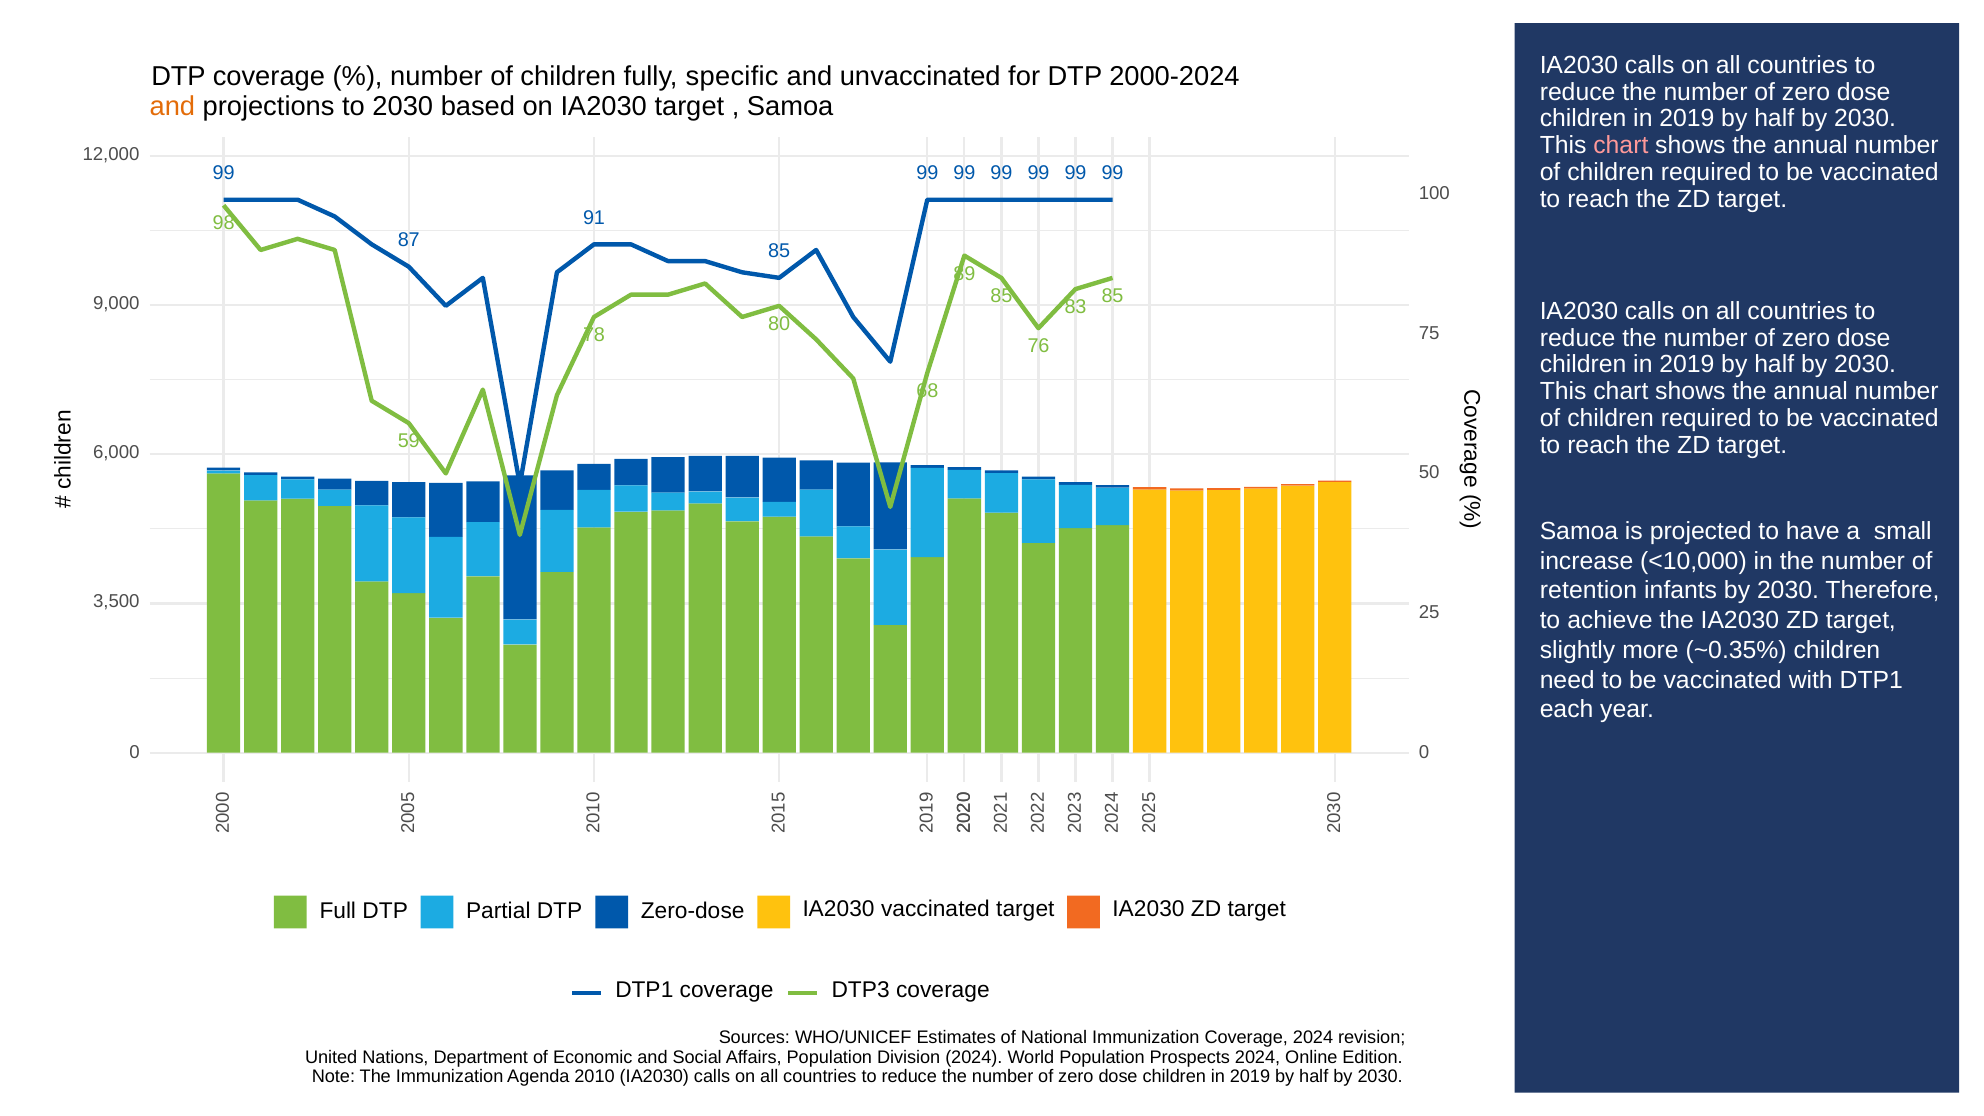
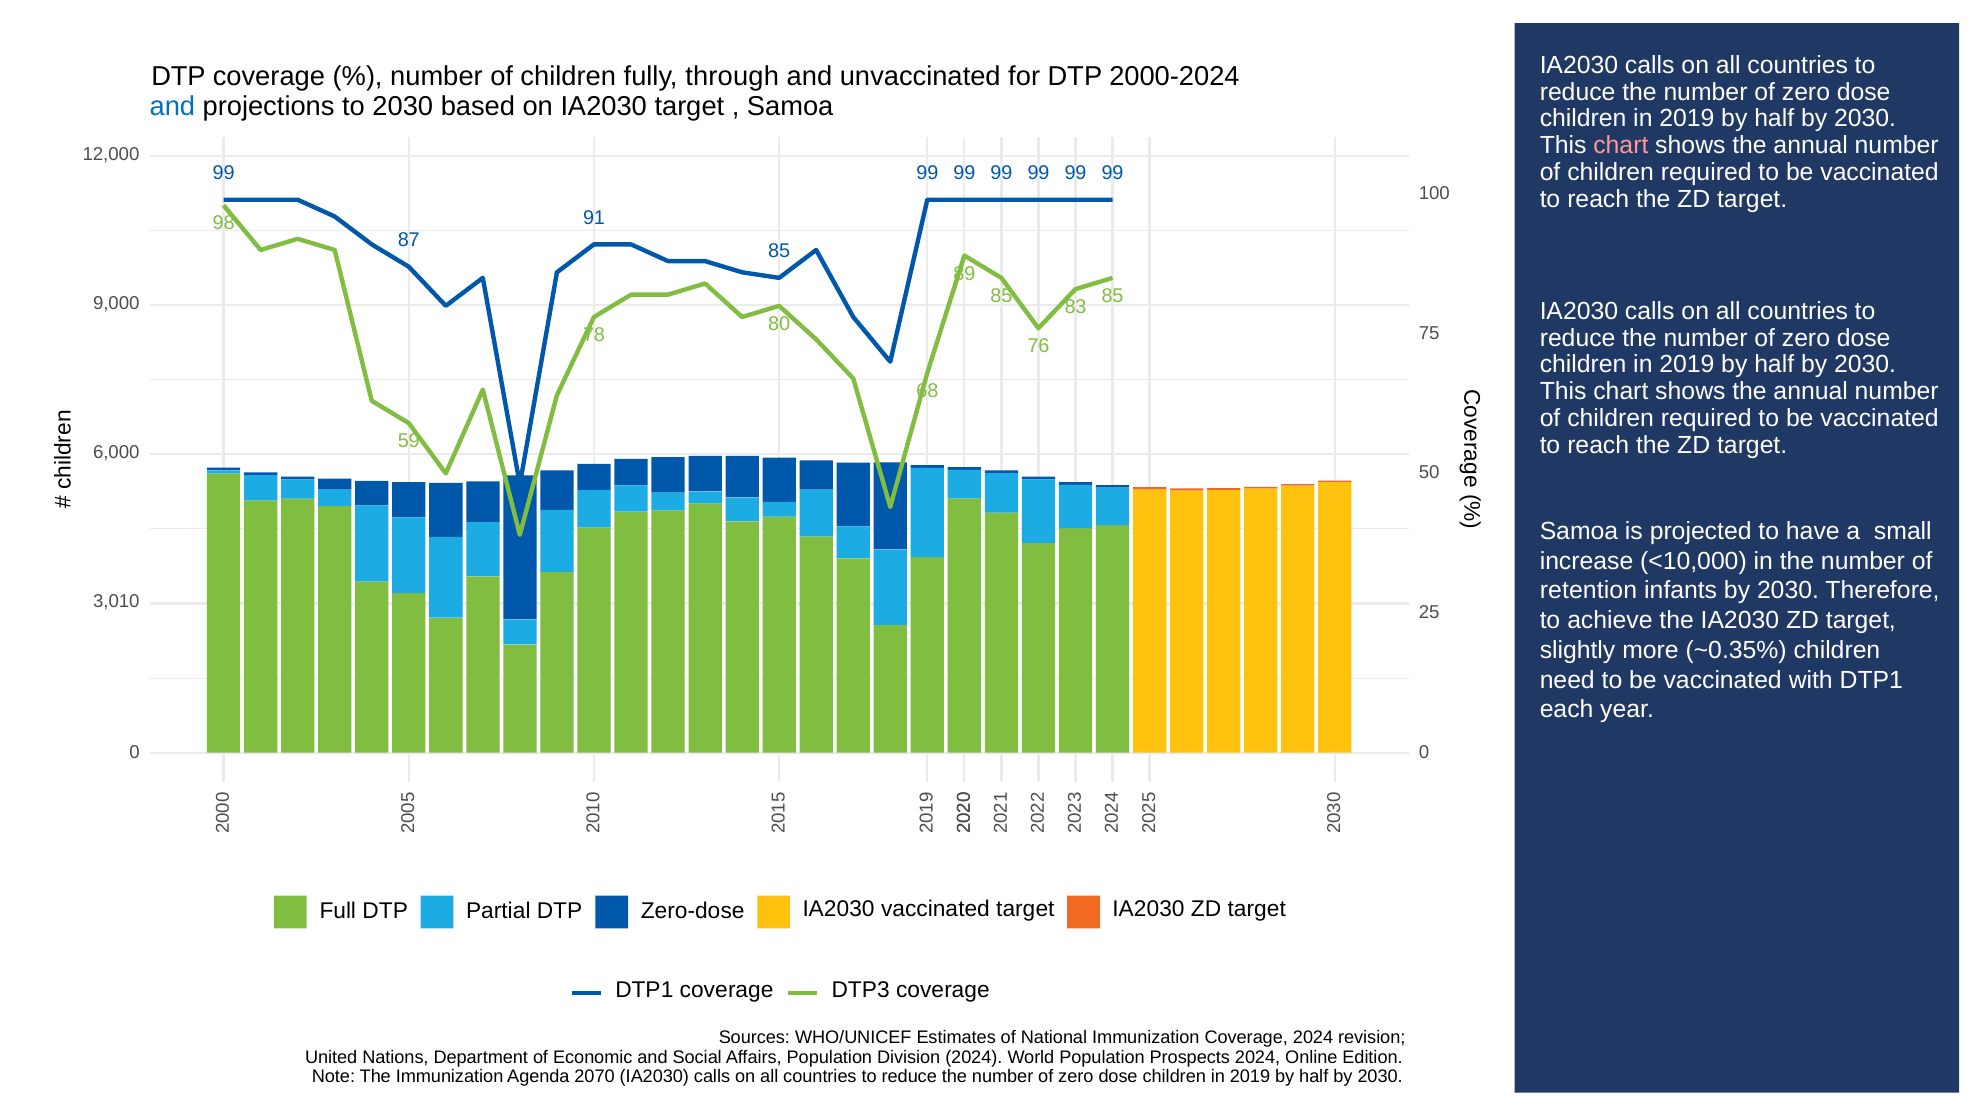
specific: specific -> through
and at (172, 106) colour: orange -> blue
3,500: 3,500 -> 3,010
2010: 2010 -> 2070
